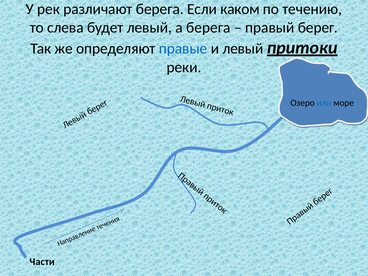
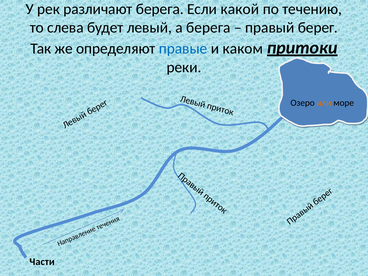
каком: каком -> какой
и левый: левый -> каком
или colour: blue -> orange
